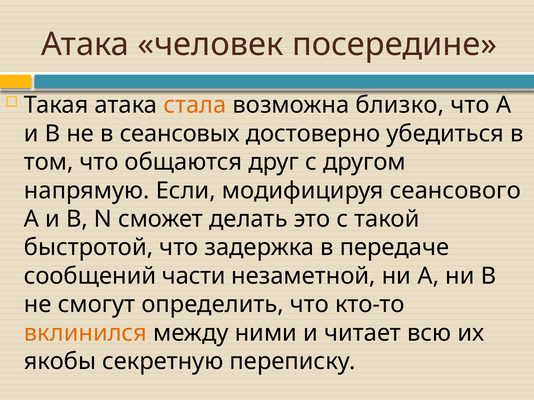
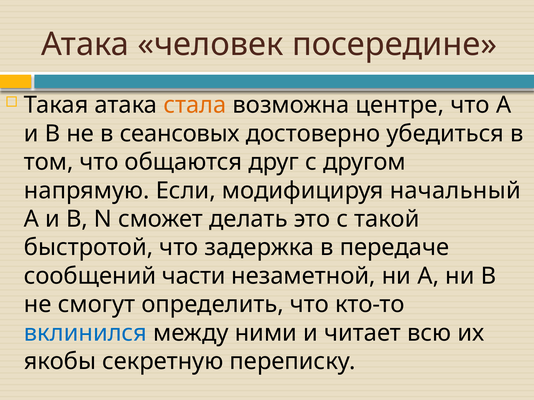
близко: близко -> центре
сеансового: сеансового -> начальный
вклинился colour: orange -> blue
